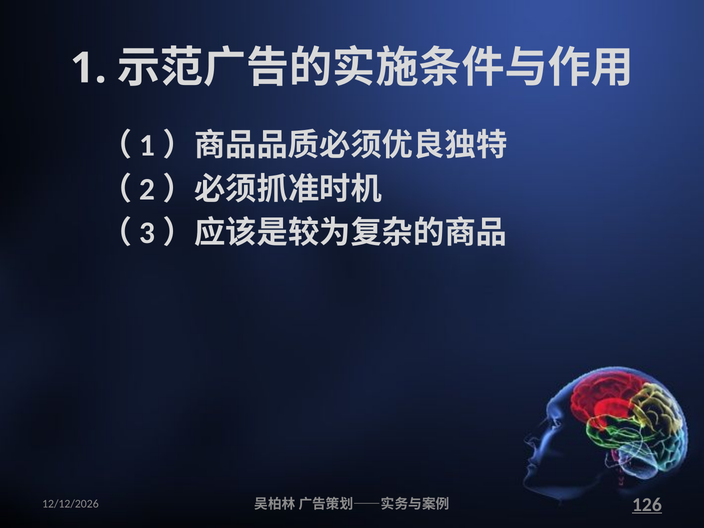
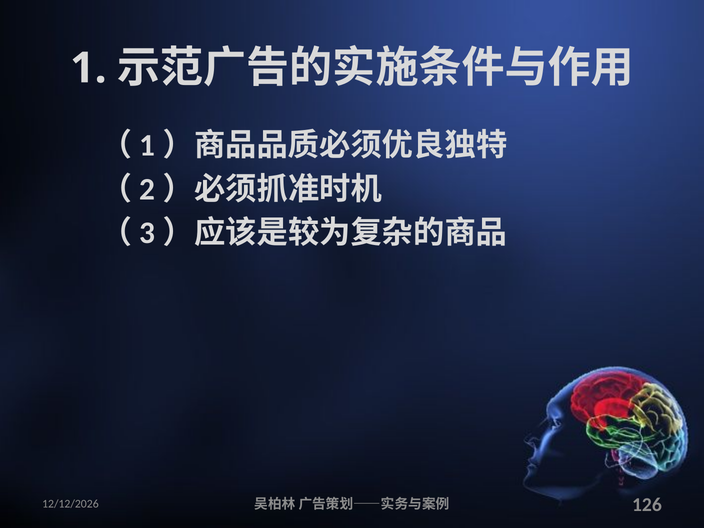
126 underline: present -> none
